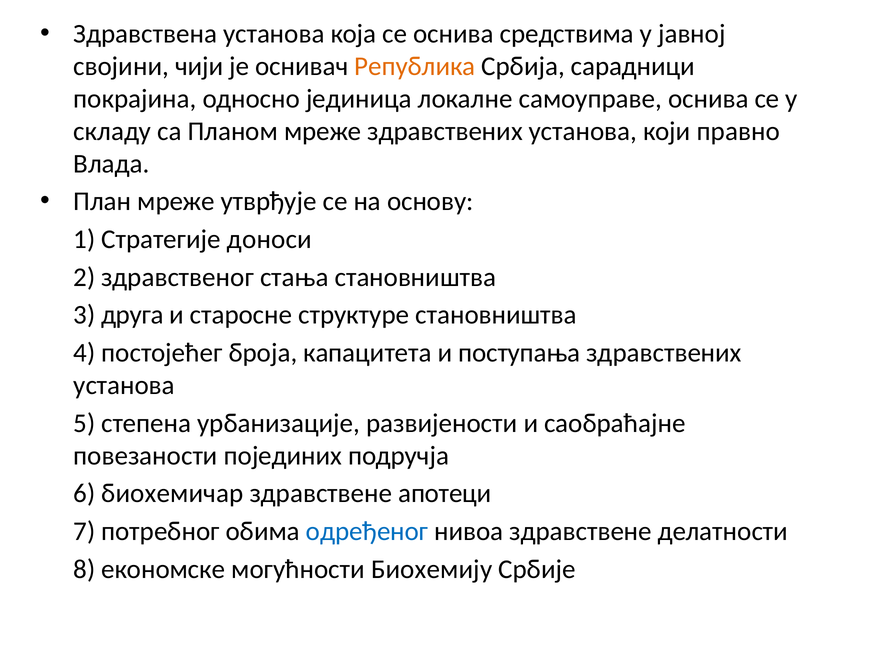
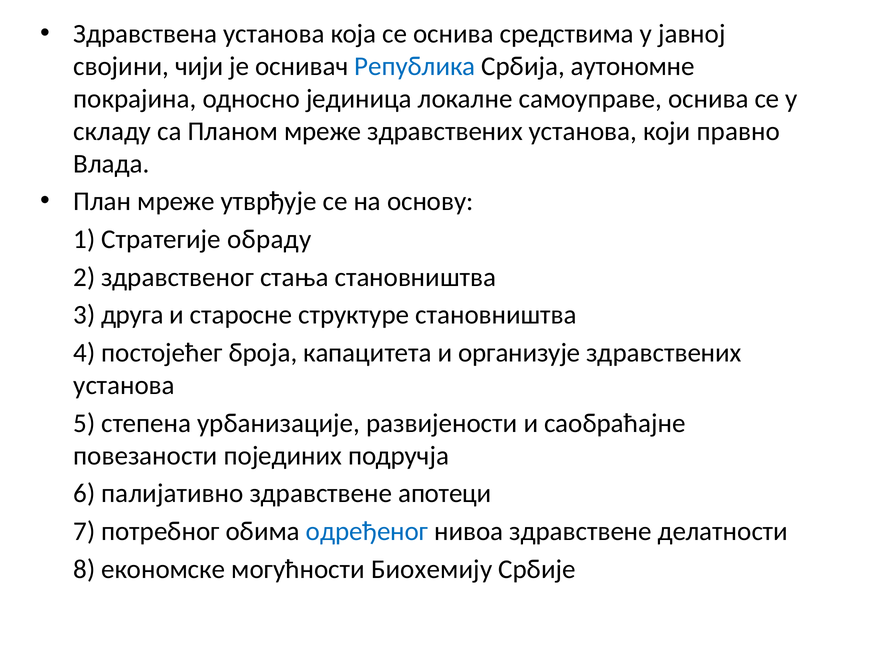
Република colour: orange -> blue
сарадници: сарадници -> аутономне
доноси: доноси -> обраду
поступања: поступања -> организује
биохемичар: биохемичар -> палијативно
